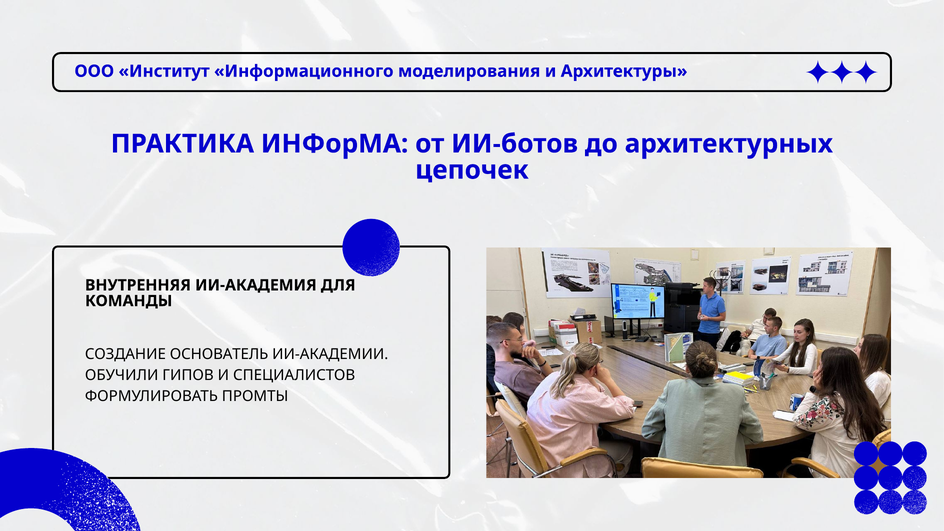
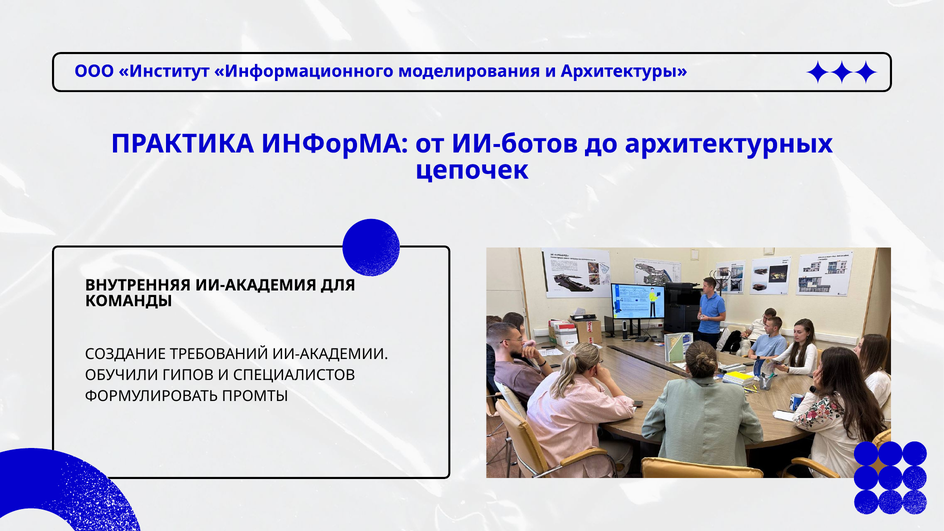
ОСНОВАТЕЛЬ: ОСНОВАТЕЛЬ -> ТРЕБОВАНИЙ
